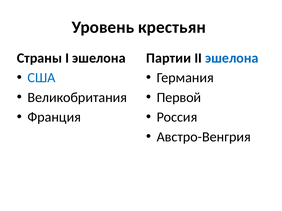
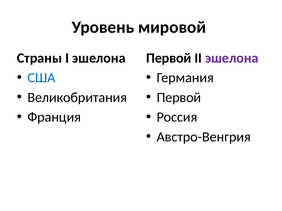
крестьян: крестьян -> мировой
Партии at (169, 58): Партии -> Первой
эшелона at (232, 58) colour: blue -> purple
